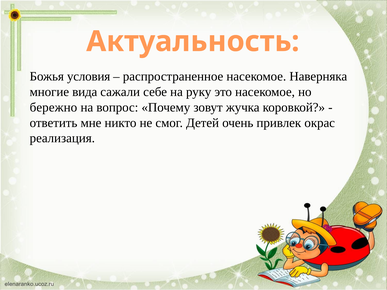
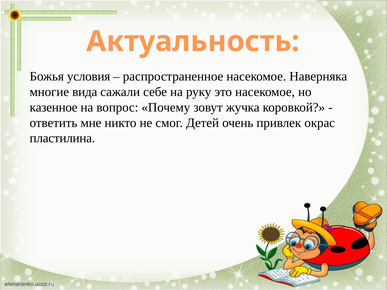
бережно: бережно -> казенное
реализация: реализация -> пластилина
